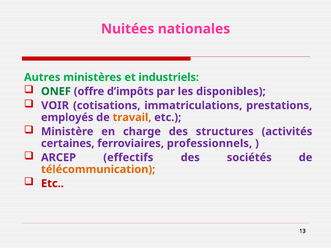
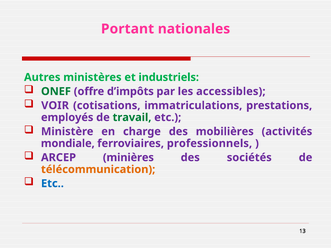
Nuitées: Nuitées -> Portant
disponibles: disponibles -> accessibles
travail colour: orange -> green
structures: structures -> mobilières
certaines: certaines -> mondiale
effectifs: effectifs -> minières
Etc at (52, 184) colour: red -> blue
